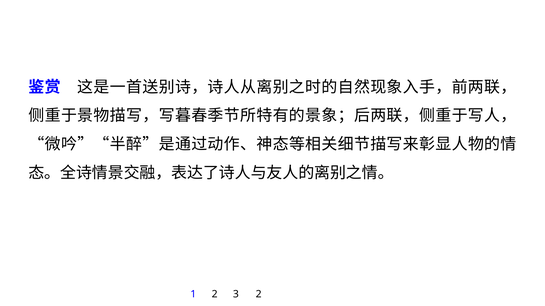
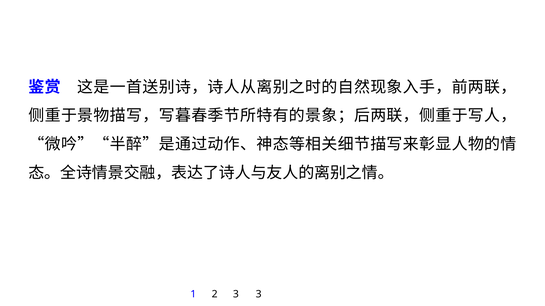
3 2: 2 -> 3
